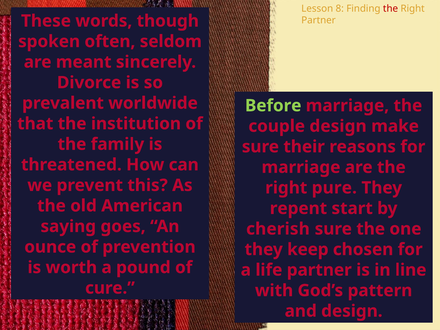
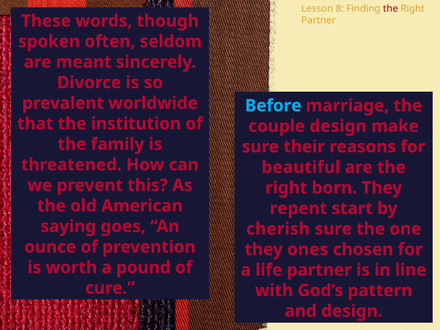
Before colour: light green -> light blue
marriage at (301, 167): marriage -> beautiful
pure: pure -> born
keep: keep -> ones
